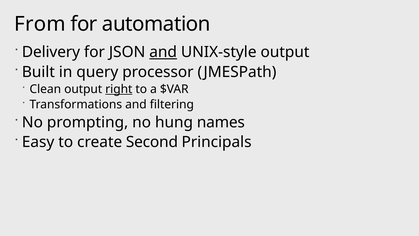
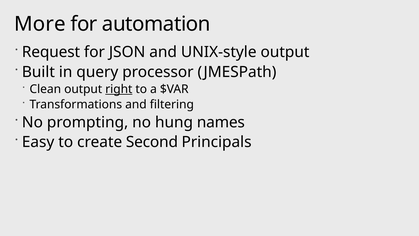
From: From -> More
Delivery: Delivery -> Request
and at (163, 52) underline: present -> none
